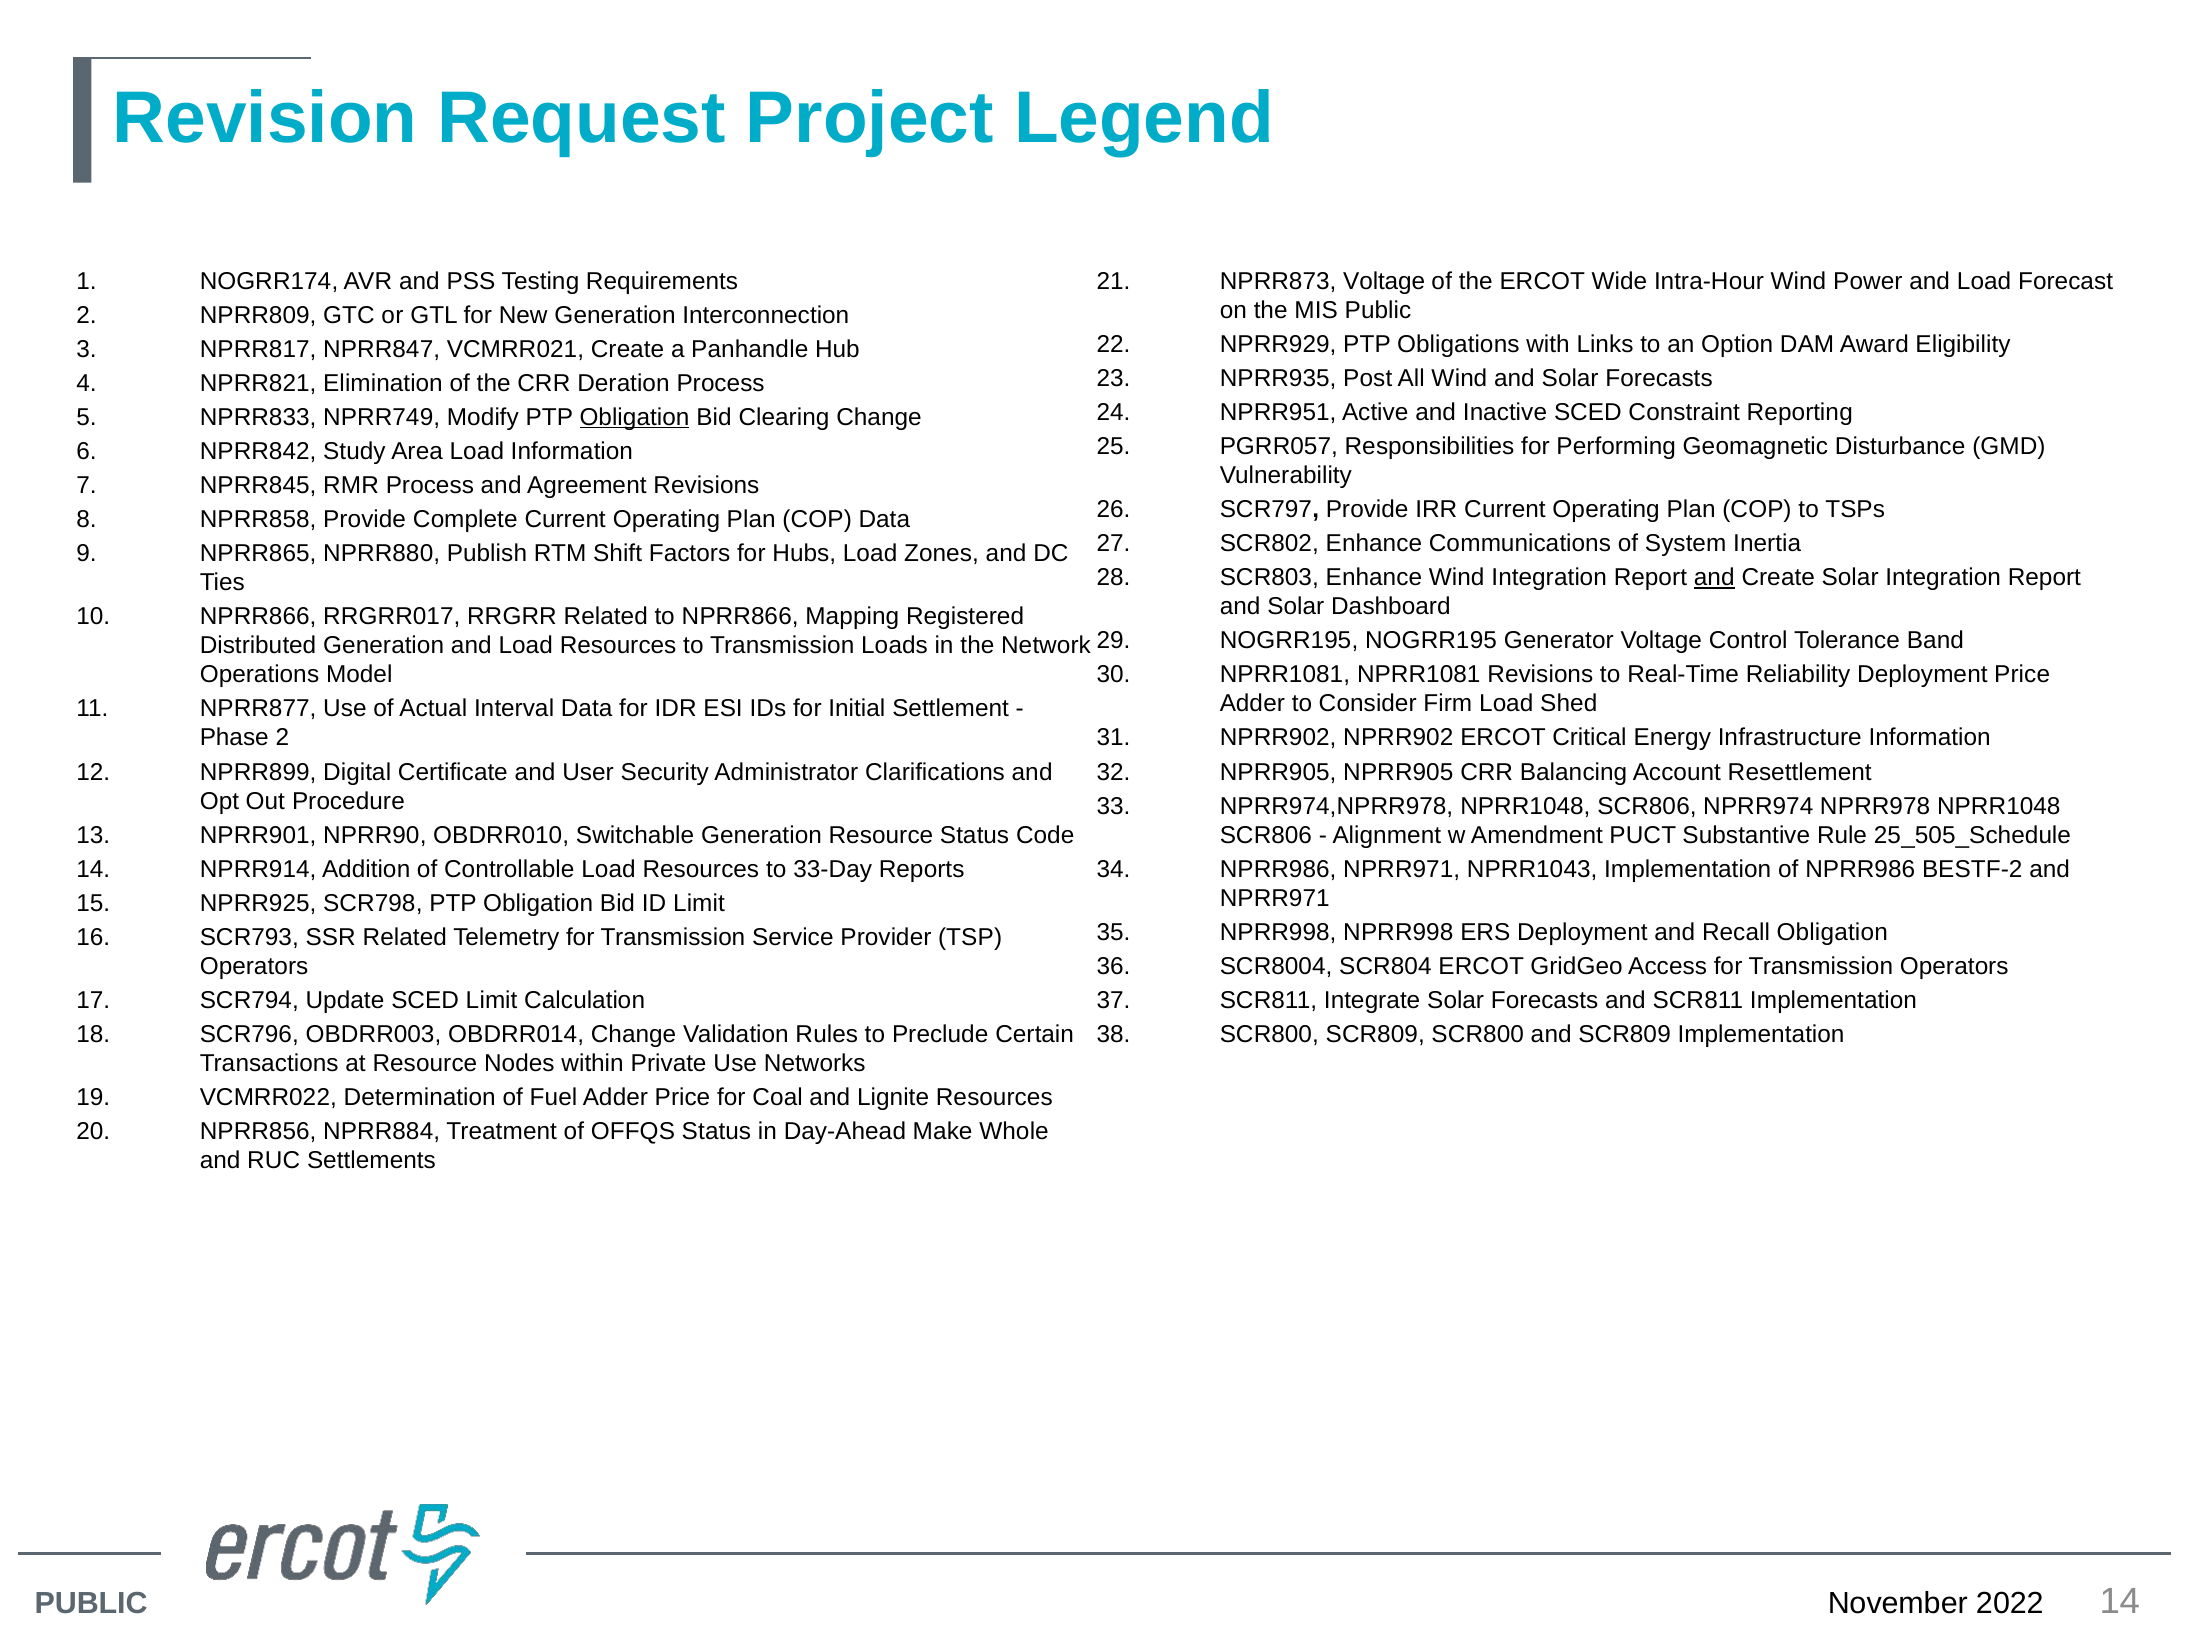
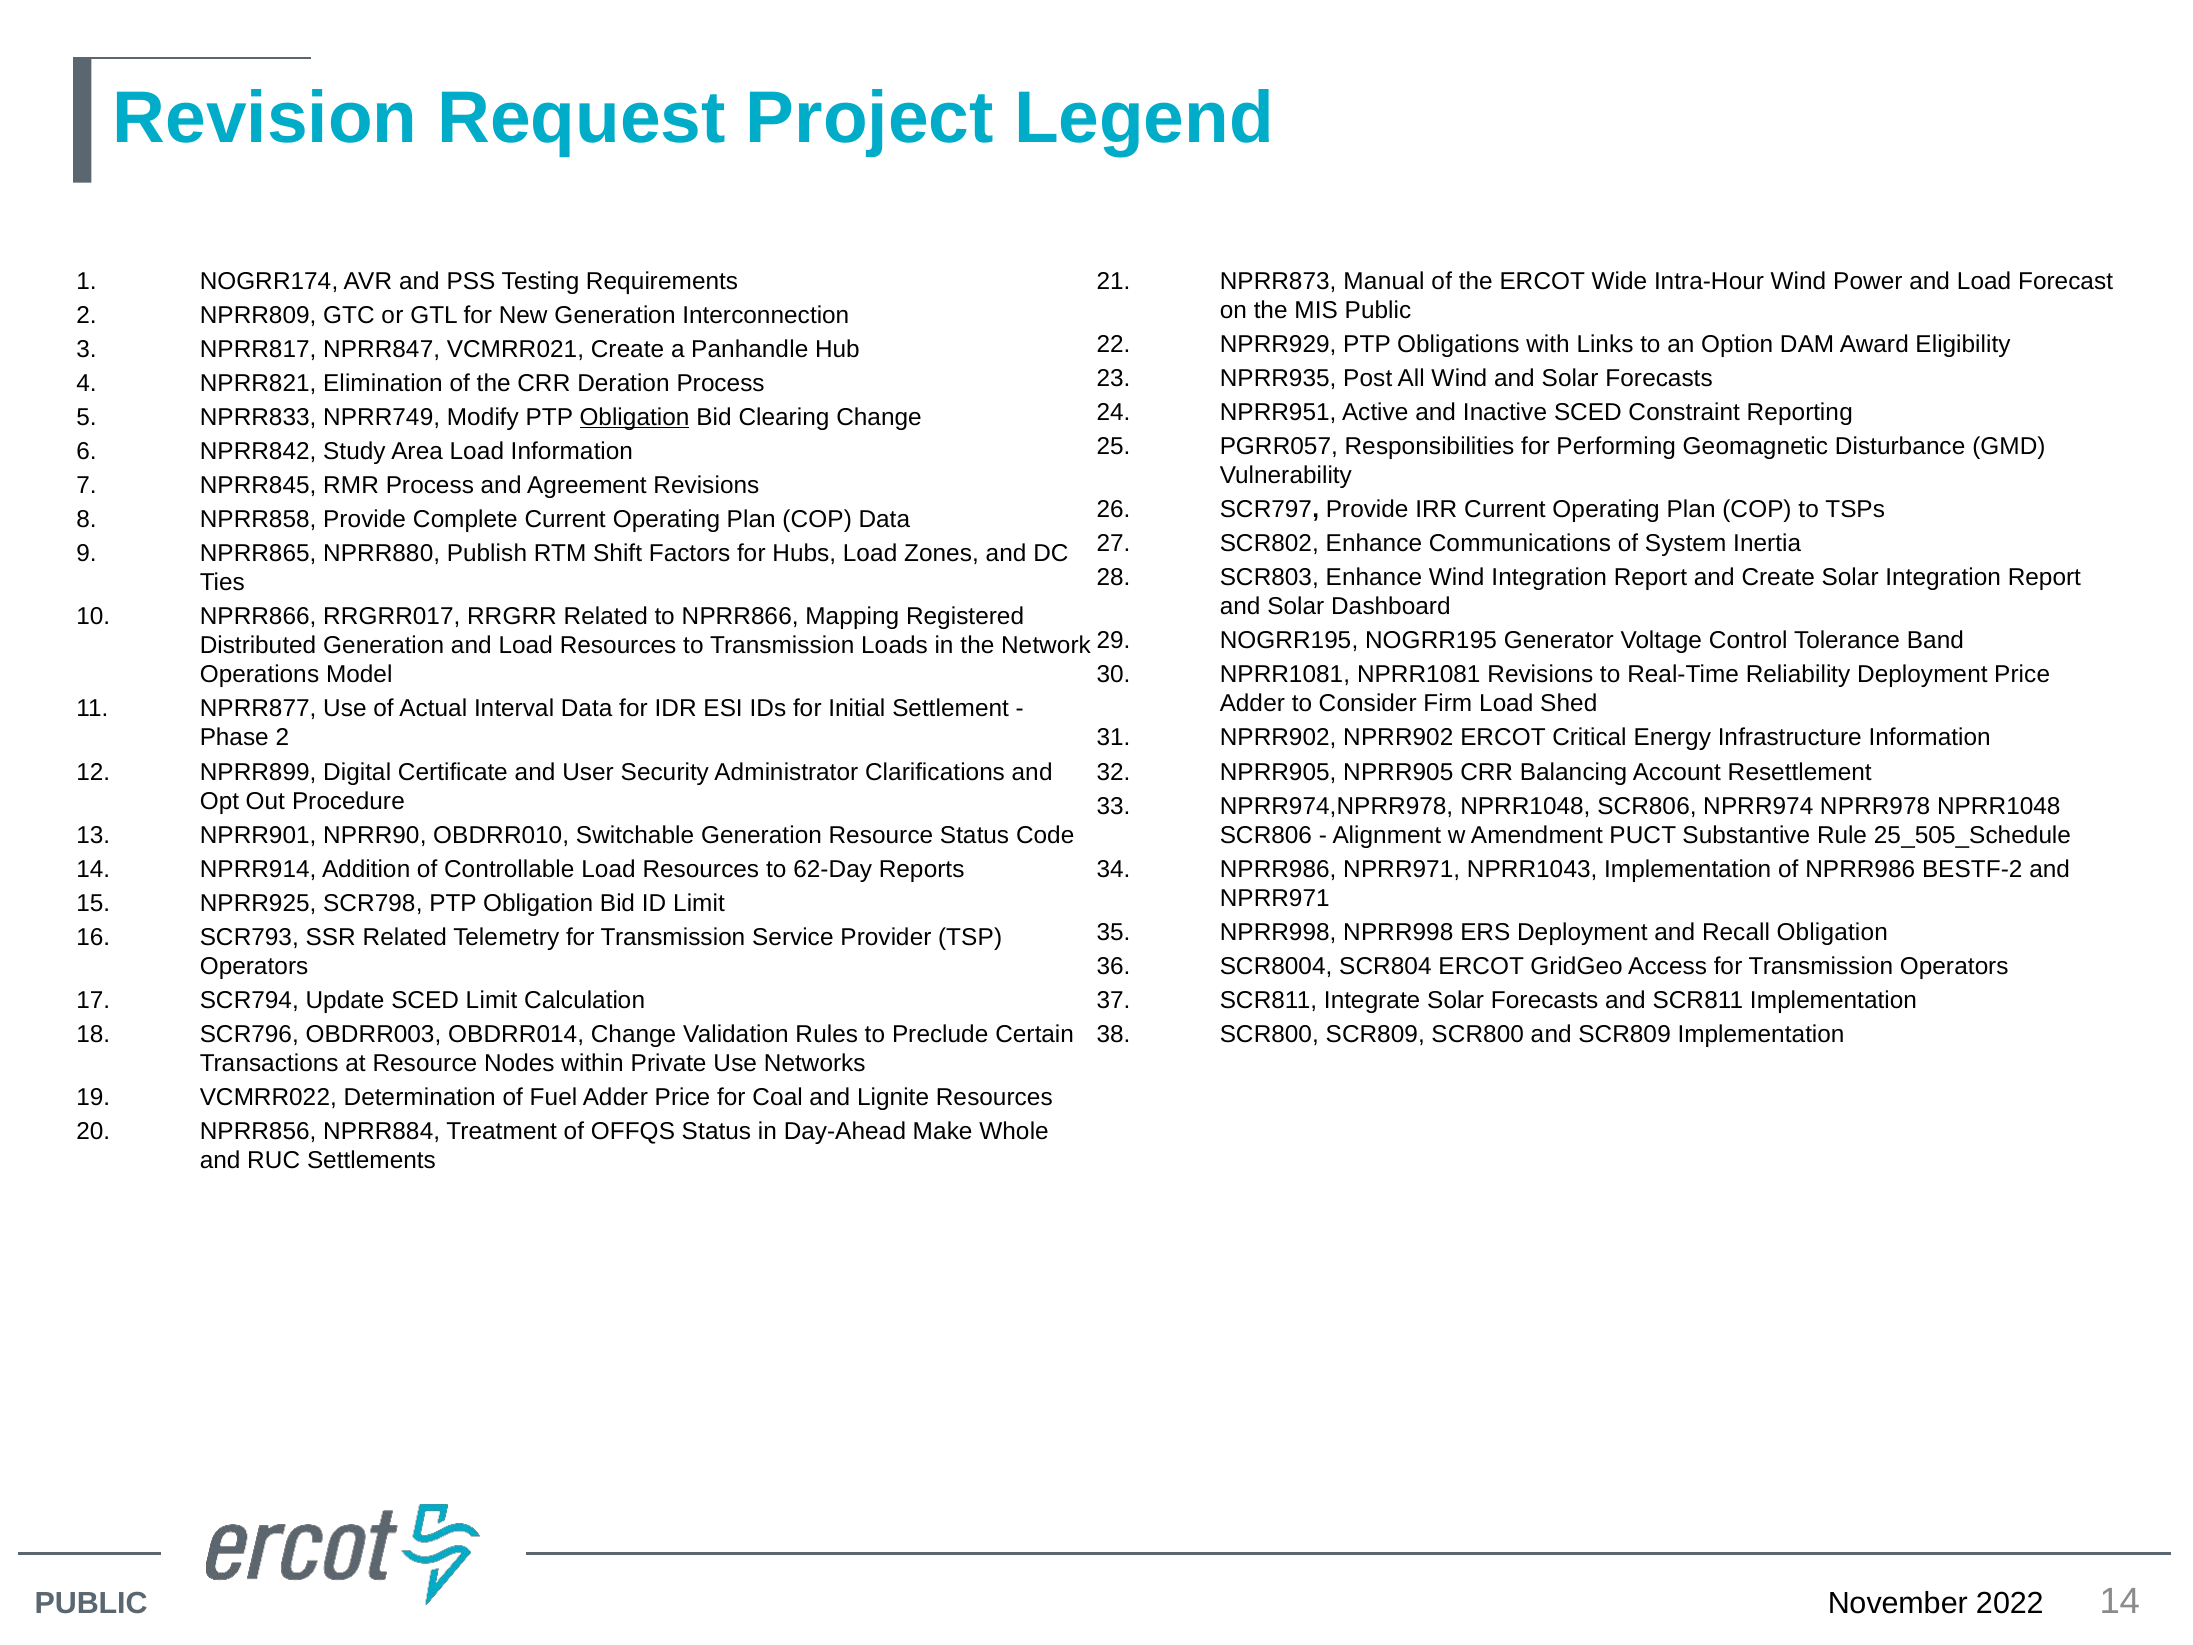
NPRR873 Voltage: Voltage -> Manual
and at (1714, 577) underline: present -> none
33-Day: 33-Day -> 62-Day
